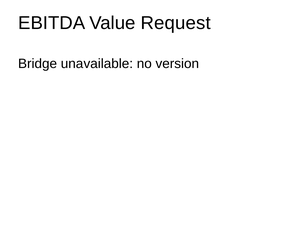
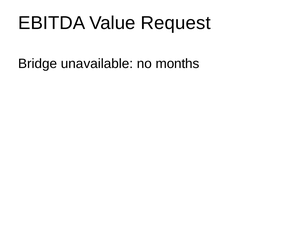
version: version -> months
